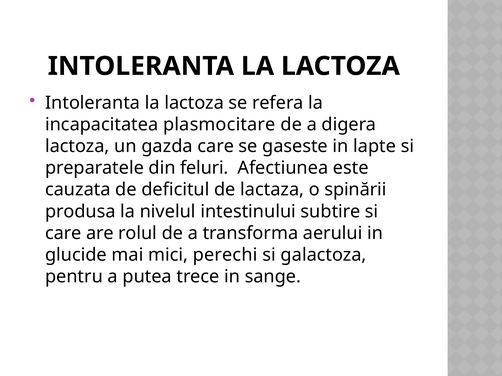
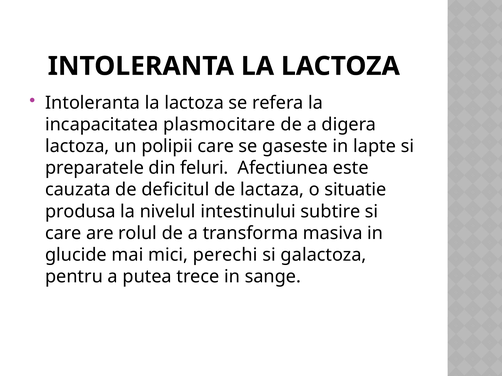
gazda: gazda -> polipii
spinării: spinării -> situatie
aerului: aerului -> masiva
